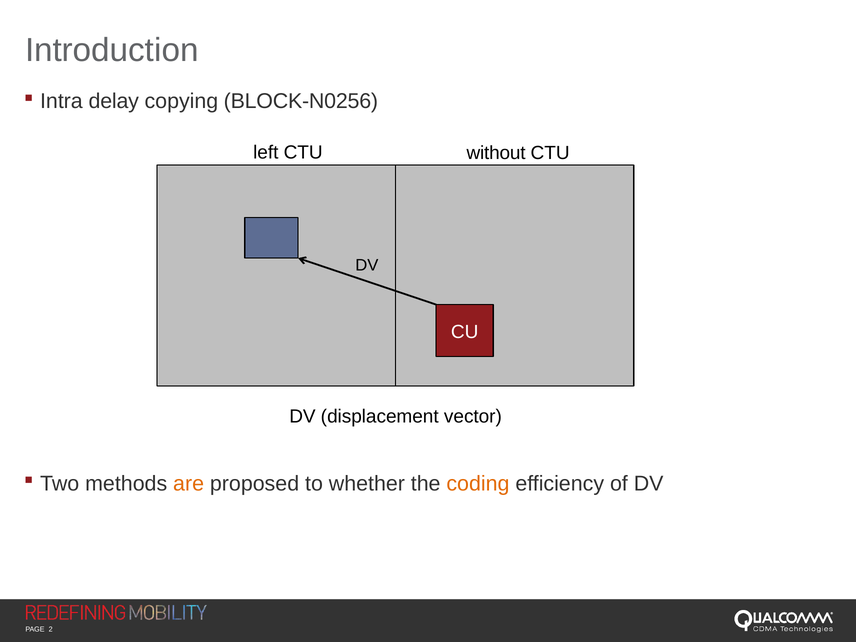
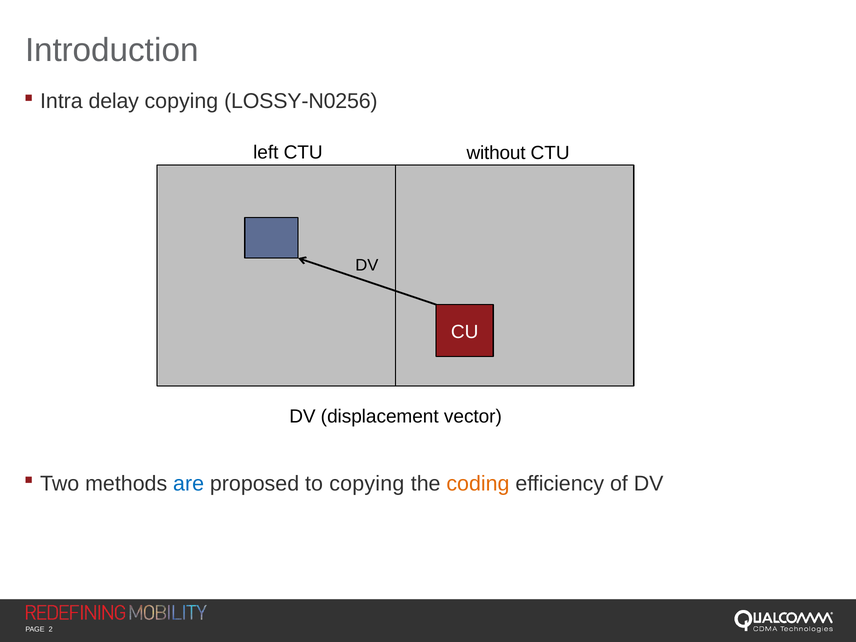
BLOCK-N0256: BLOCK-N0256 -> LOSSY-N0256
are colour: orange -> blue
to whether: whether -> copying
